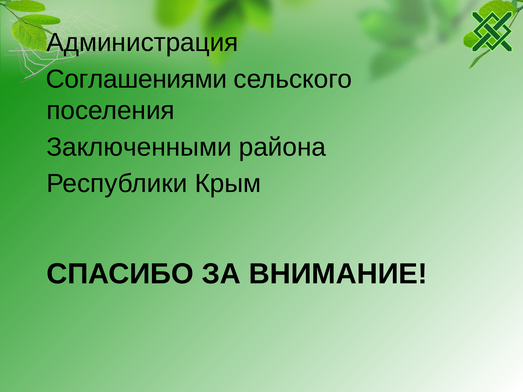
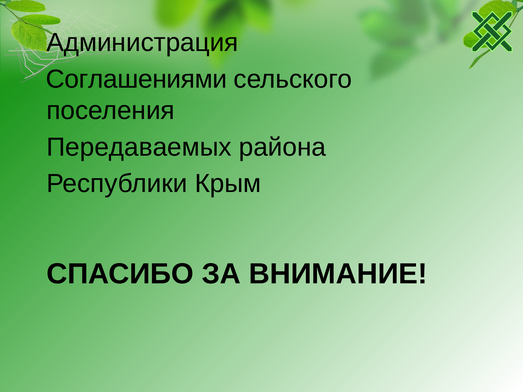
Заключенными: Заключенными -> Передаваемых
